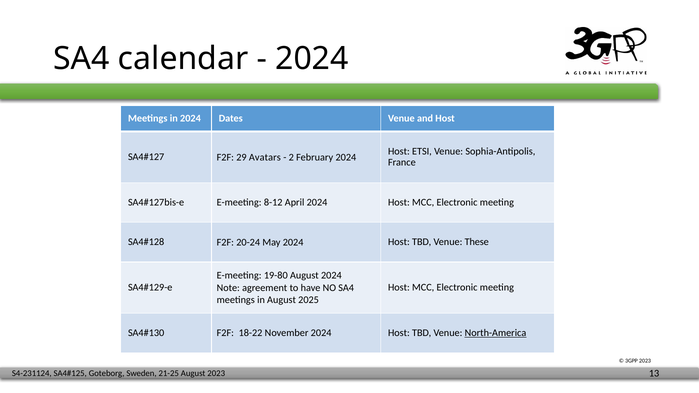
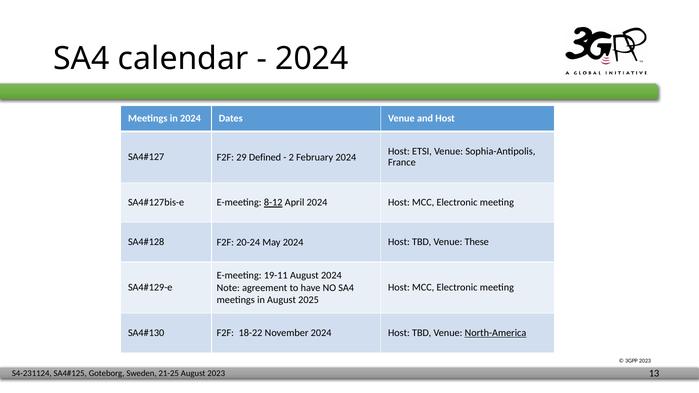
Avatars: Avatars -> Defined
8-12 underline: none -> present
19-80: 19-80 -> 19-11
